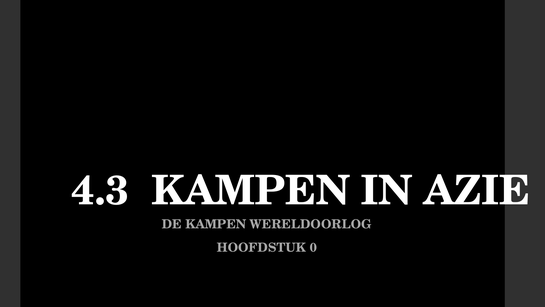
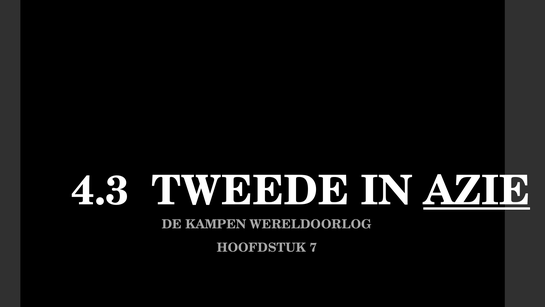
4.3 KAMPEN: KAMPEN -> TWEEDE
AZIE underline: none -> present
0: 0 -> 7
